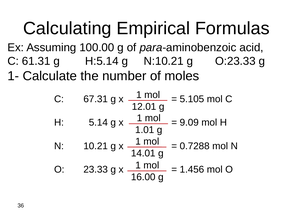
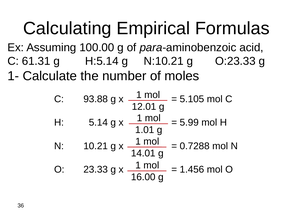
67.31: 67.31 -> 93.88
9.09: 9.09 -> 5.99
